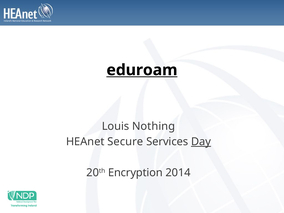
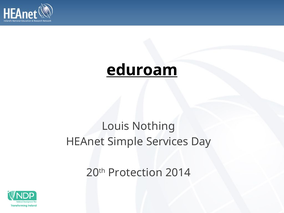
Secure: Secure -> Simple
Day underline: present -> none
Encryption: Encryption -> Protection
